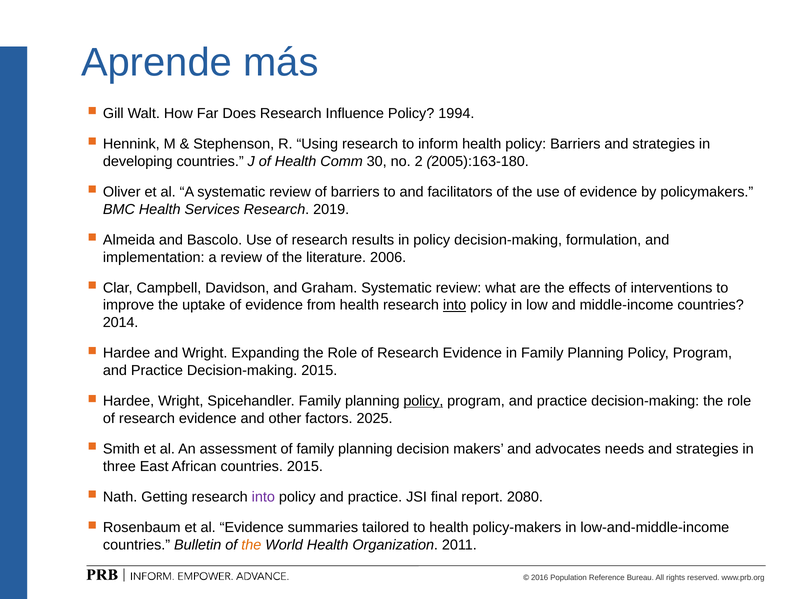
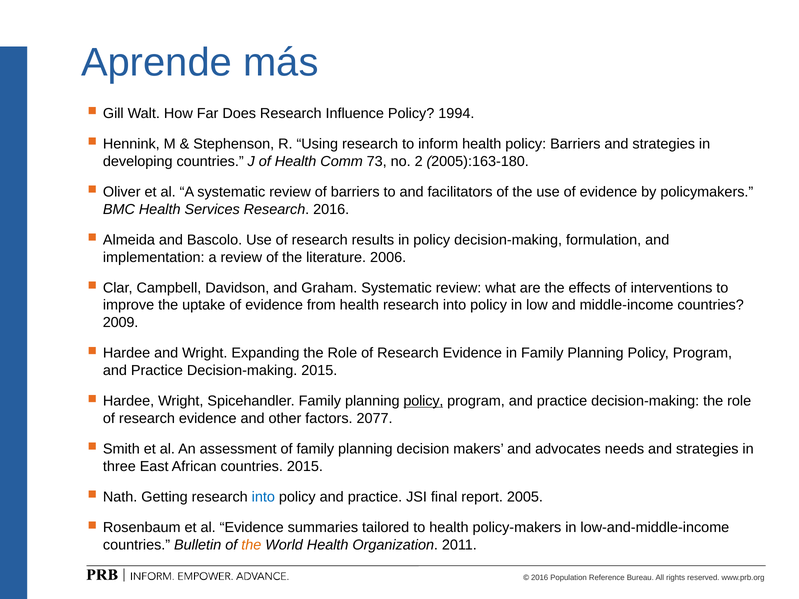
30: 30 -> 73
Research 2019: 2019 -> 2016
into at (455, 305) underline: present -> none
2014: 2014 -> 2009
2025: 2025 -> 2077
into at (263, 497) colour: purple -> blue
2080: 2080 -> 2005
